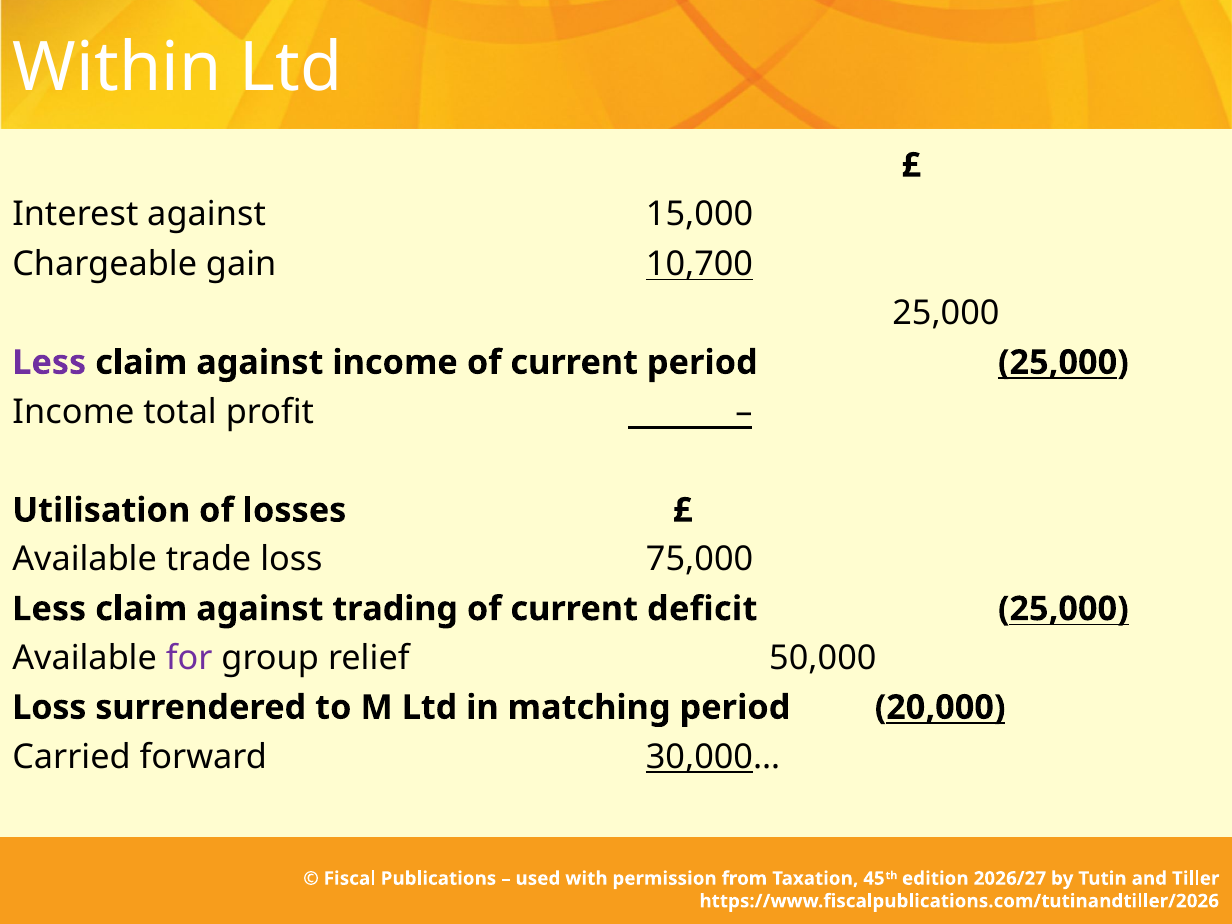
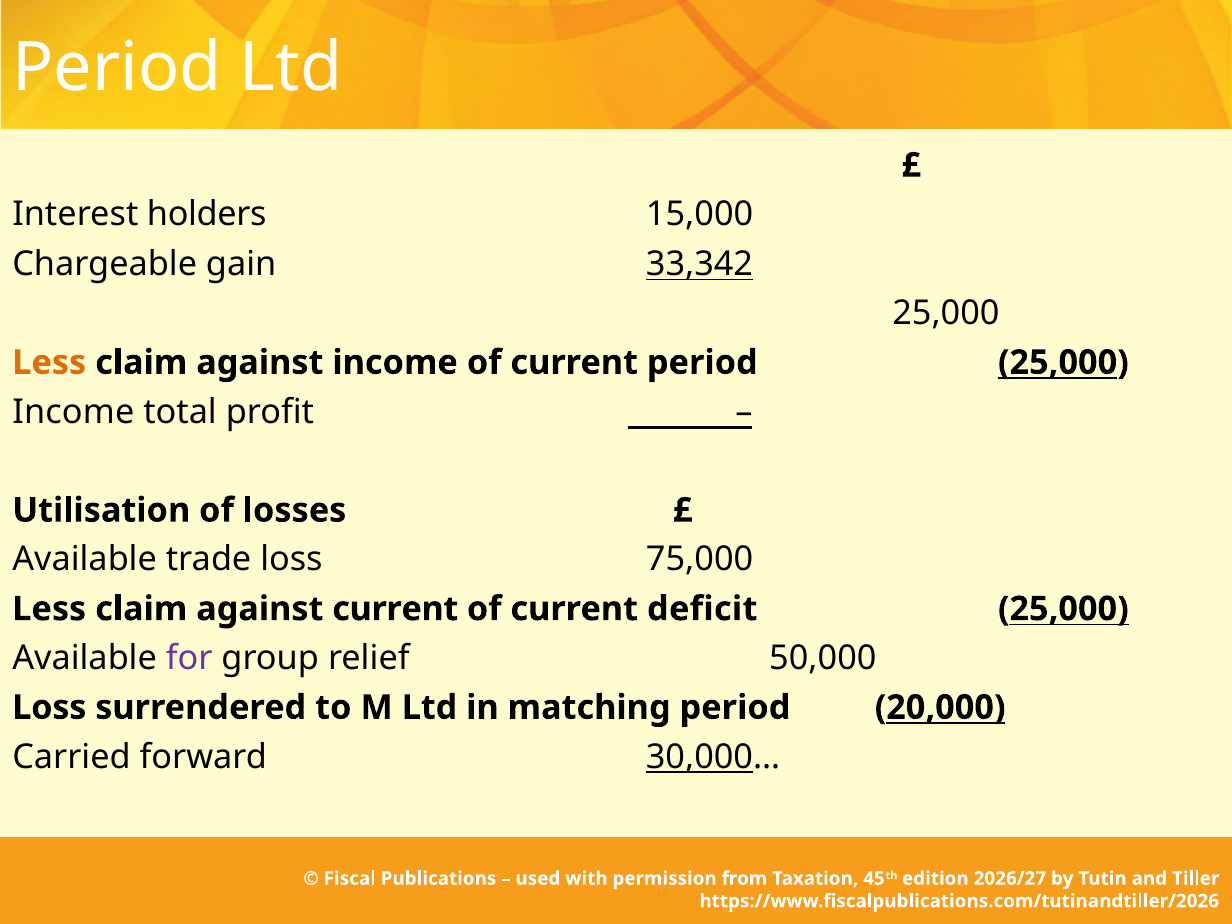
Within at (117, 68): Within -> Period
Interest against: against -> holders
10,700: 10,700 -> 33,342
Less at (49, 363) colour: purple -> orange
against trading: trading -> current
